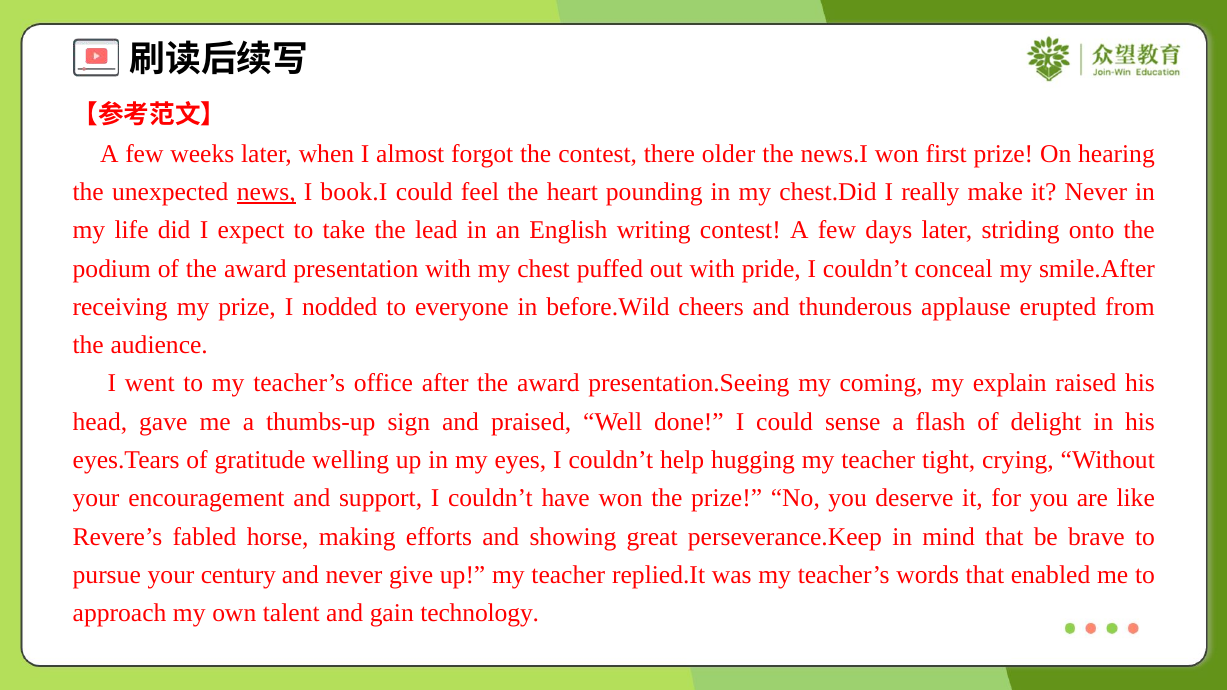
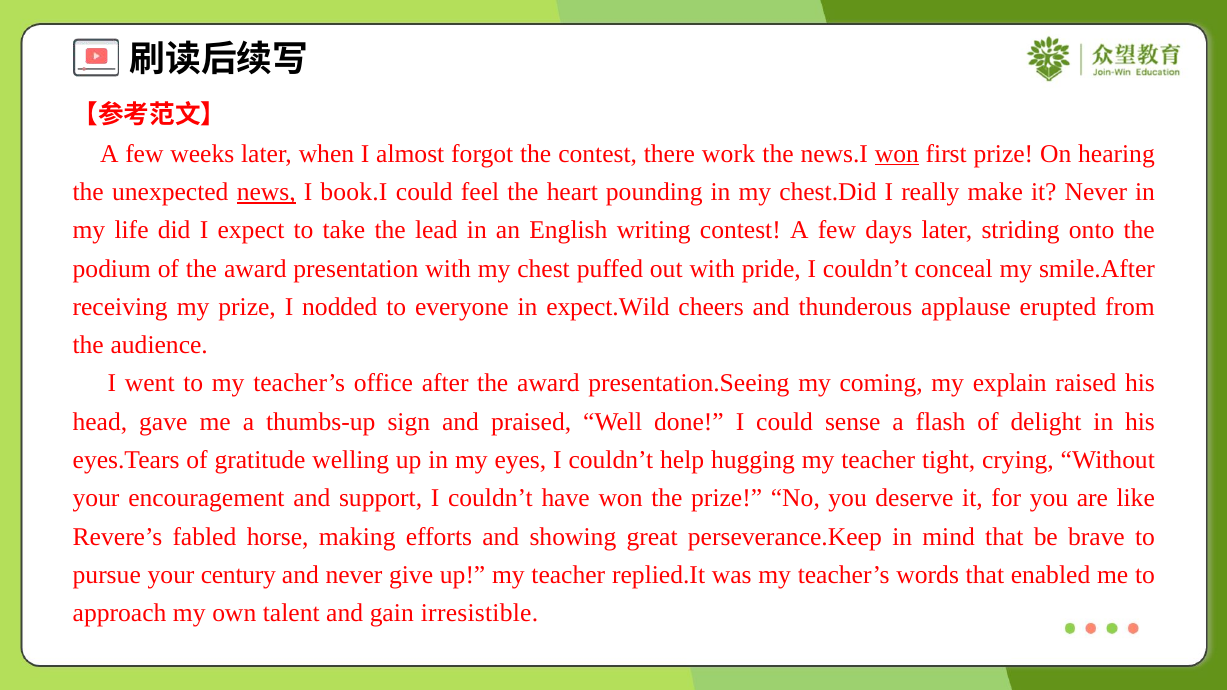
older: older -> work
won at (897, 154) underline: none -> present
before.Wild: before.Wild -> expect.Wild
technology: technology -> irresistible
